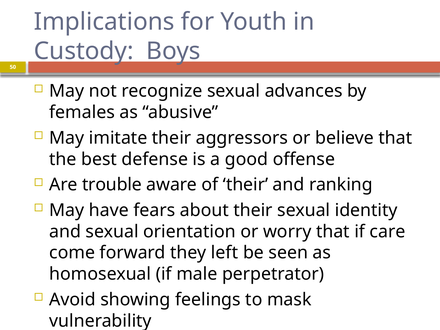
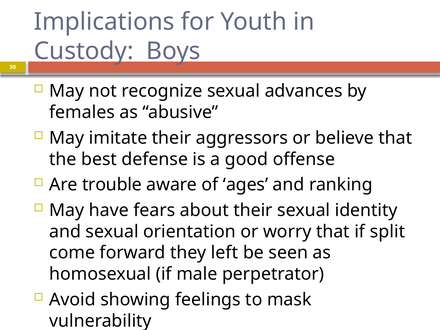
of their: their -> ages
care: care -> split
